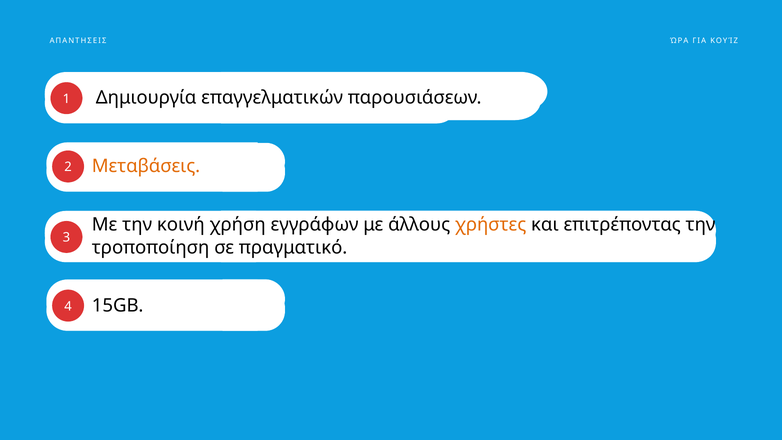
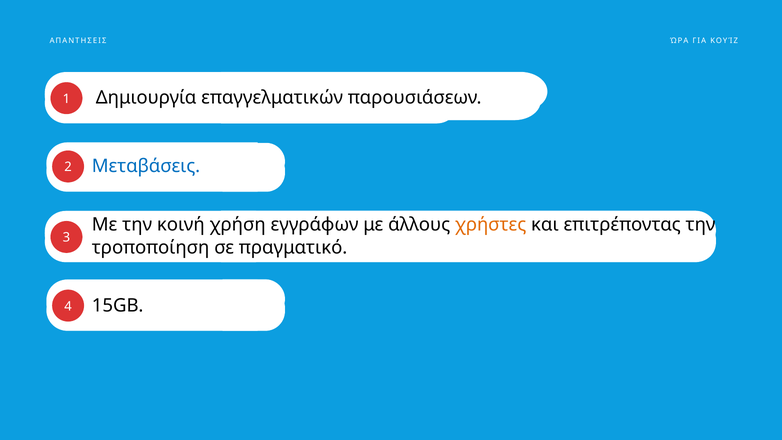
Μεταβάσεις colour: orange -> blue
